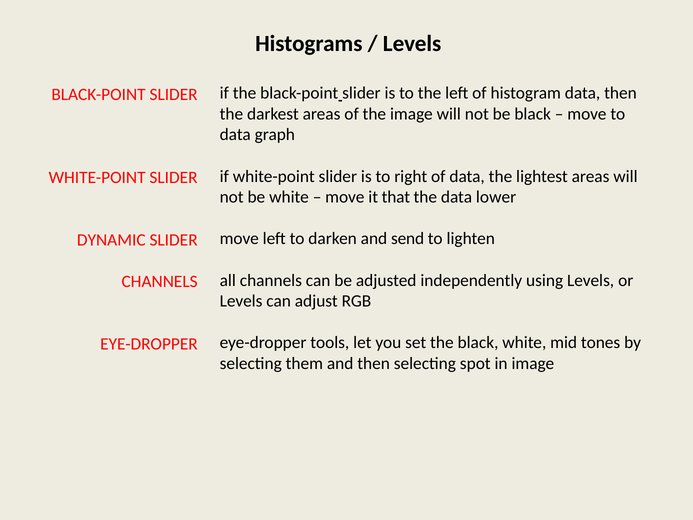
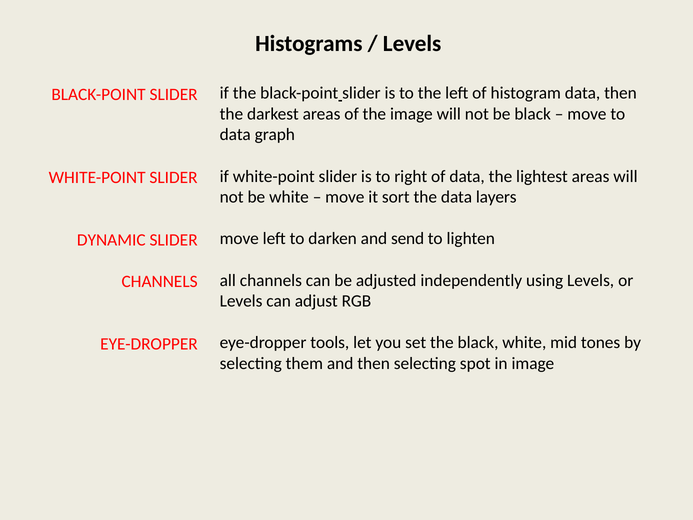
that: that -> sort
lower: lower -> layers
